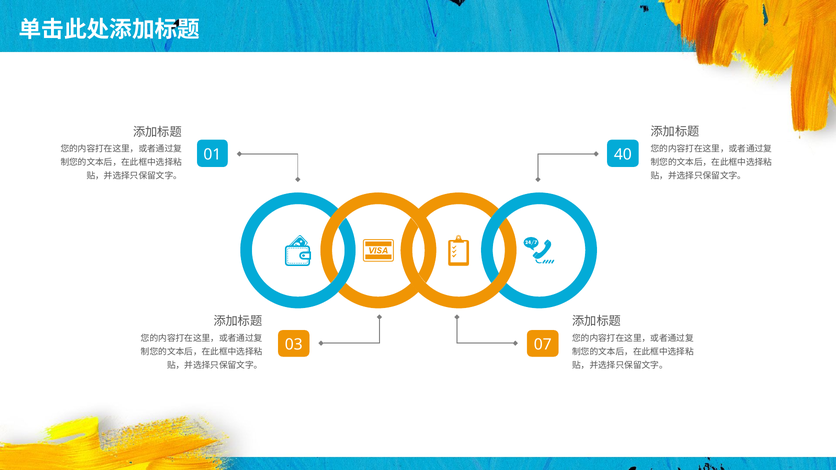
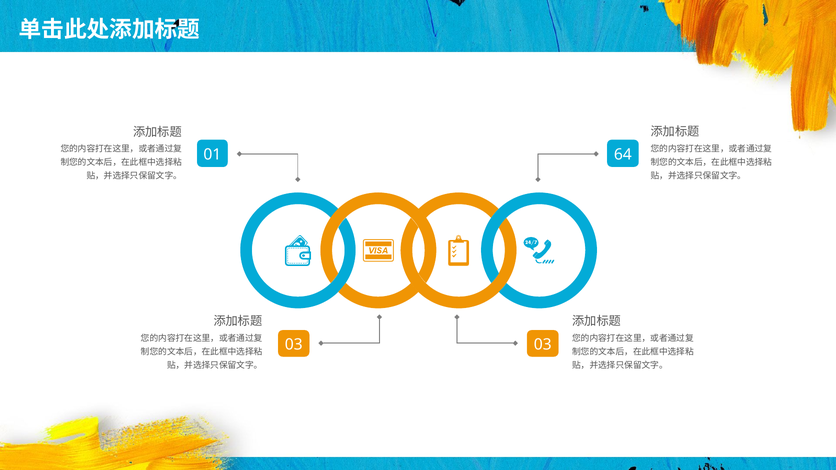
40: 40 -> 64
03 07: 07 -> 03
